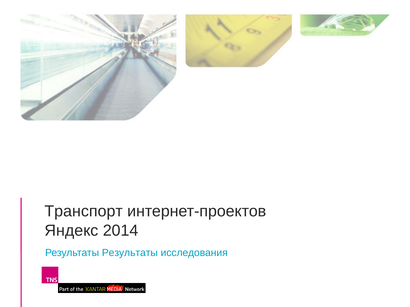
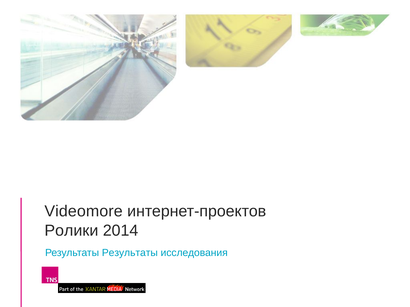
Транспорт: Транспорт -> Videomore
Яндекс: Яндекс -> Ролики
